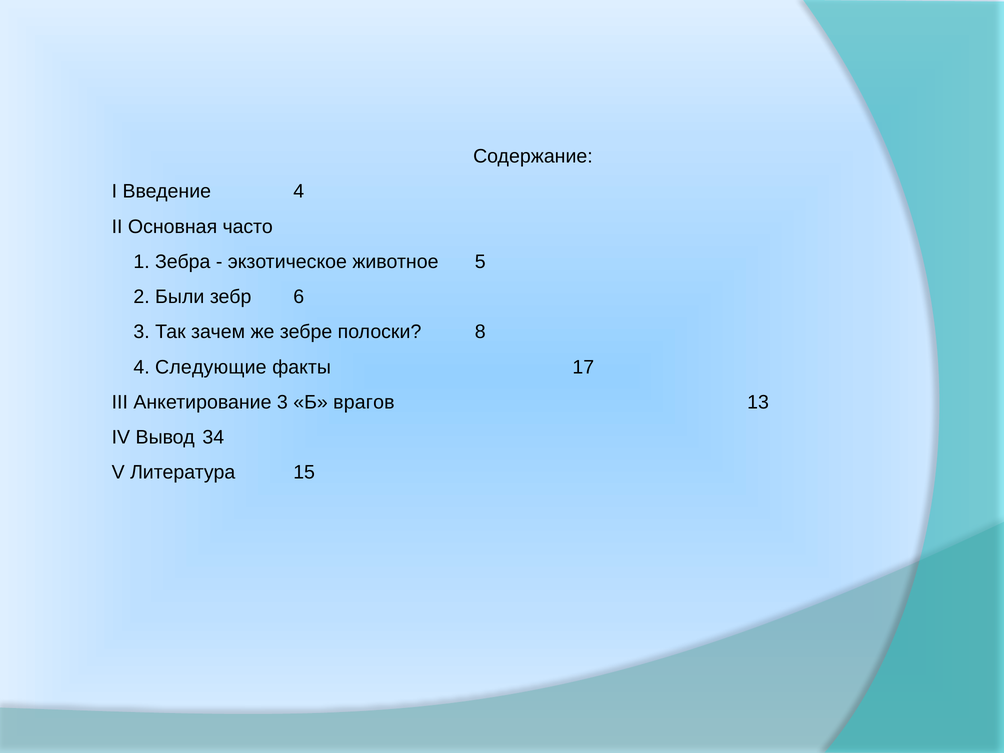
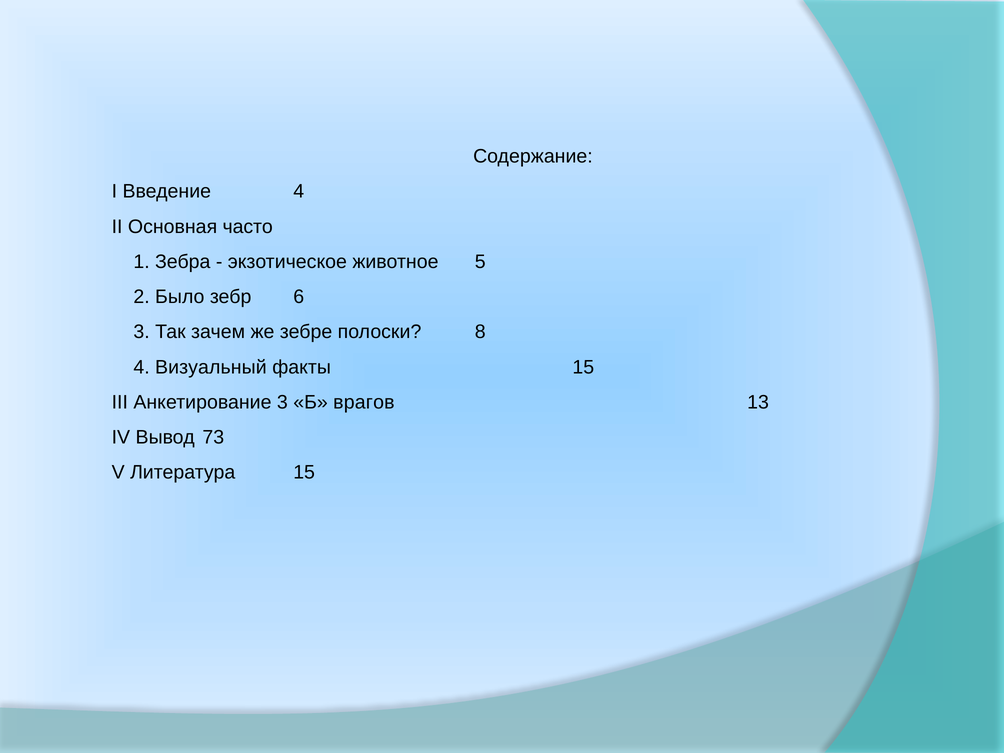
Были: Были -> Было
Следующие: Следующие -> Визуальный
факты 17: 17 -> 15
34: 34 -> 73
